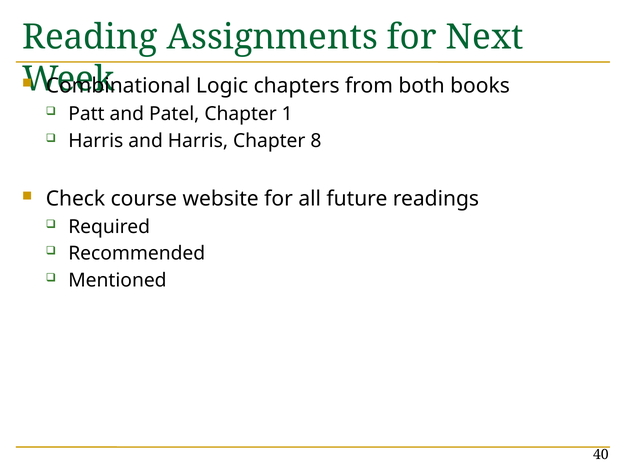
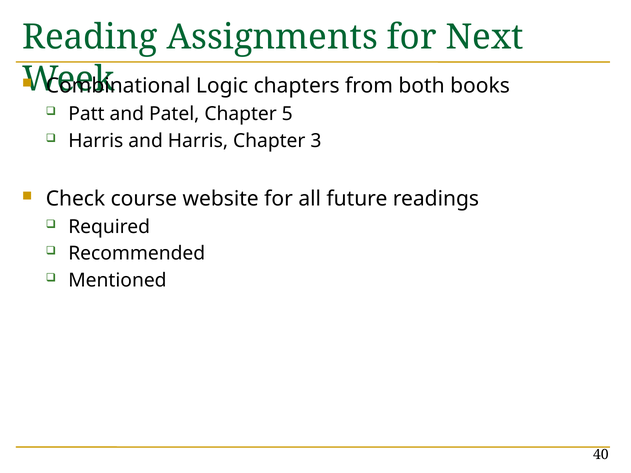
1: 1 -> 5
8: 8 -> 3
